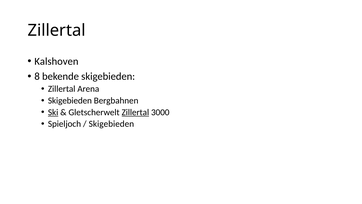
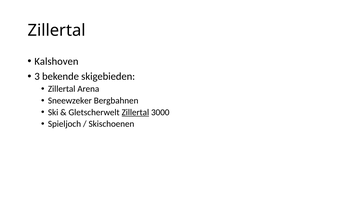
8: 8 -> 3
Skigebieden at (70, 100): Skigebieden -> Sneewzeker
Ski underline: present -> none
Skigebieden at (111, 124): Skigebieden -> Skischoenen
